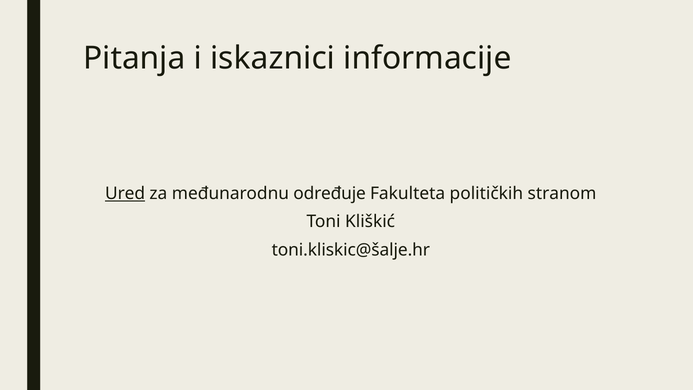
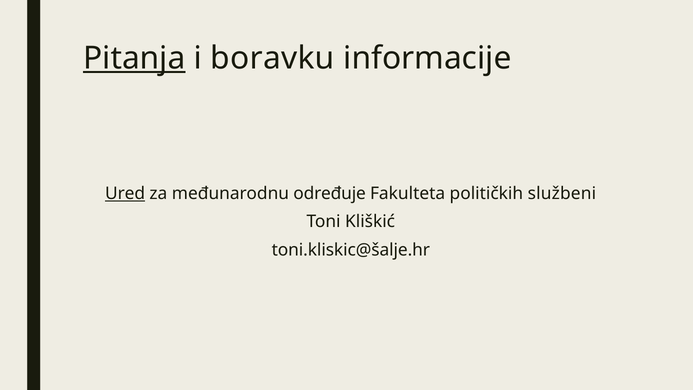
Pitanja underline: none -> present
iskaznici: iskaznici -> boravku
stranom: stranom -> službeni
